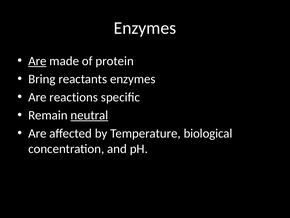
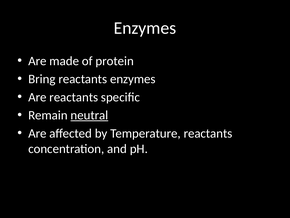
Are at (37, 61) underline: present -> none
Are reactions: reactions -> reactants
Temperature biological: biological -> reactants
